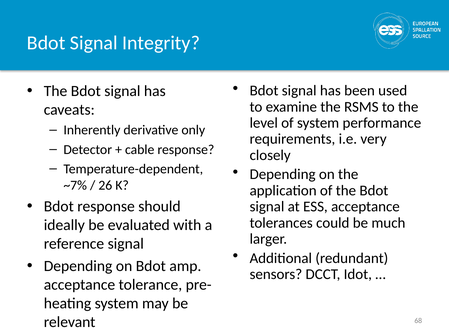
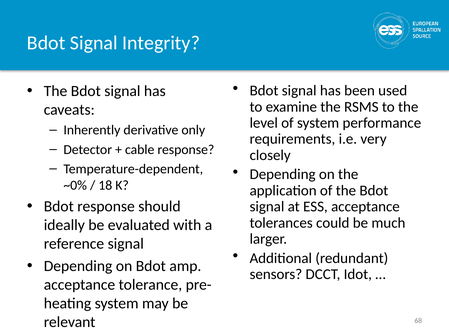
~7%: ~7% -> ~0%
26: 26 -> 18
